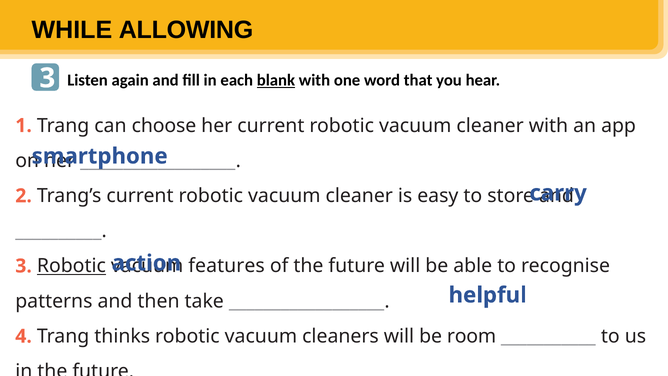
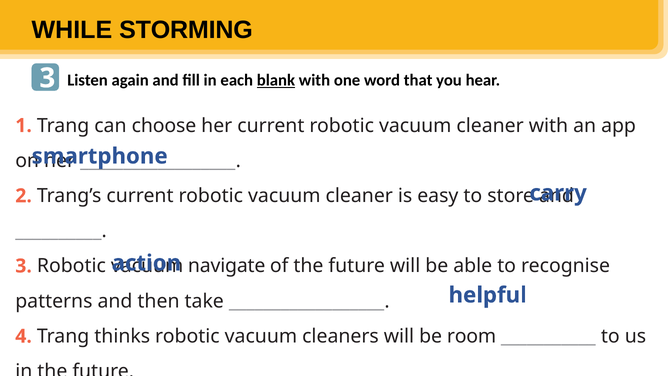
ALLOWING: ALLOWING -> STORMING
Robotic at (71, 266) underline: present -> none
features: features -> navigate
